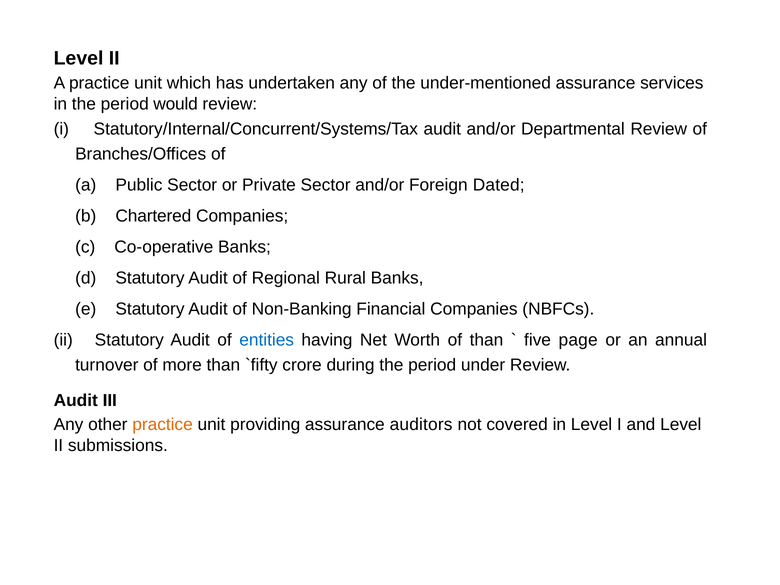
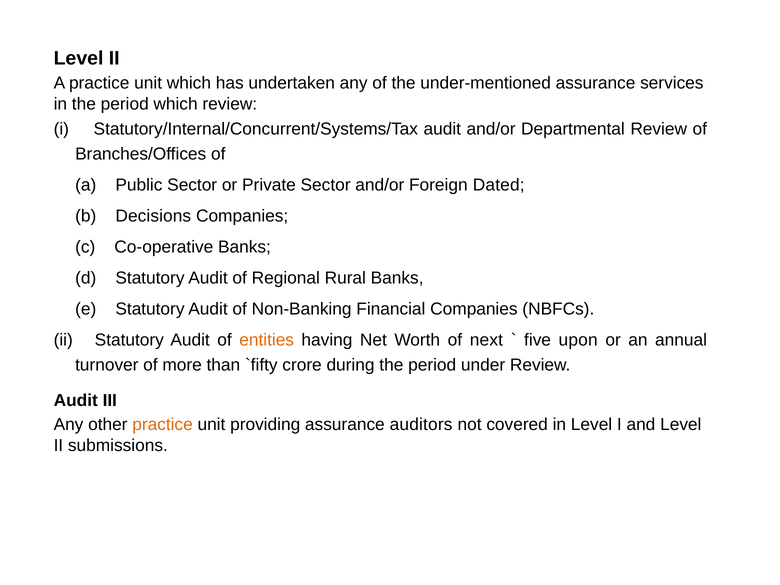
period would: would -> which
Chartered: Chartered -> Decisions
entities colour: blue -> orange
of than: than -> next
page: page -> upon
